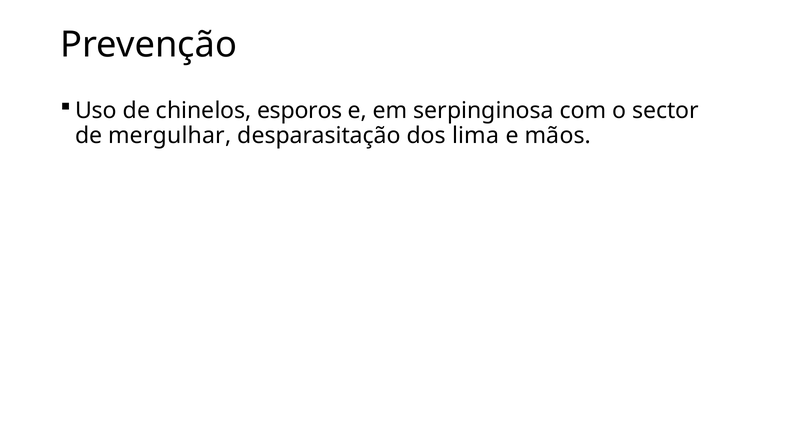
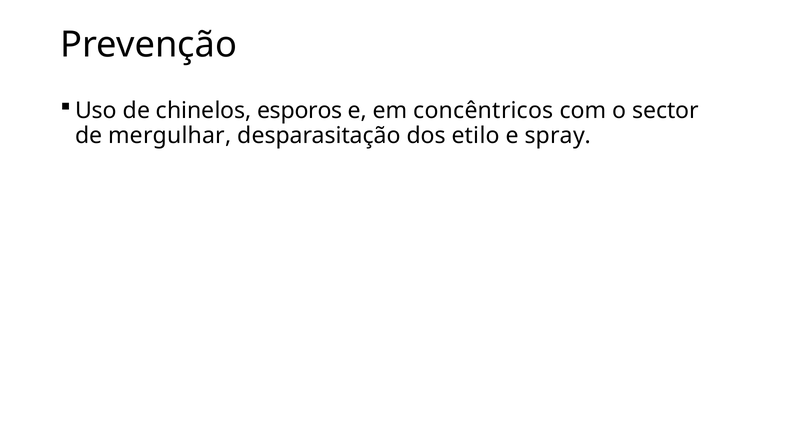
serpinginosa: serpinginosa -> concêntricos
lima: lima -> etilo
mãos: mãos -> spray
